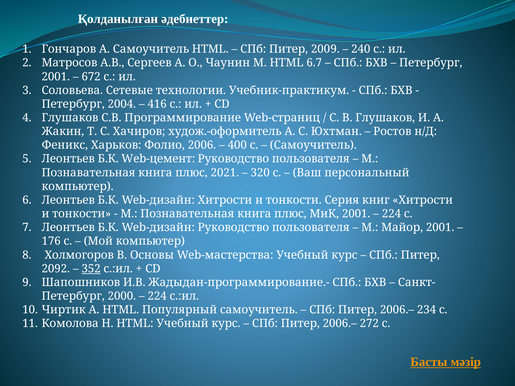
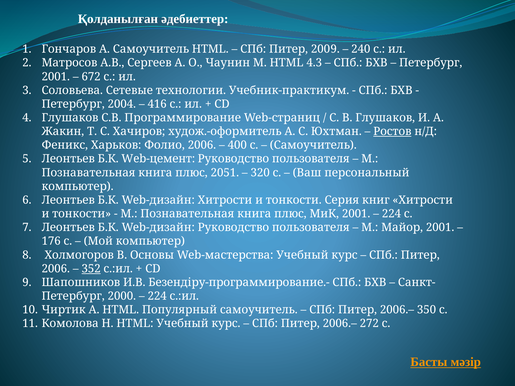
6.7: 6.7 -> 4.3
Ростов underline: none -> present
2021: 2021 -> 2051
2092 at (56, 269): 2092 -> 2006
Жадыдан-программирование.-: Жадыдан-программирование.- -> Безендіру-программирование.-
234: 234 -> 350
